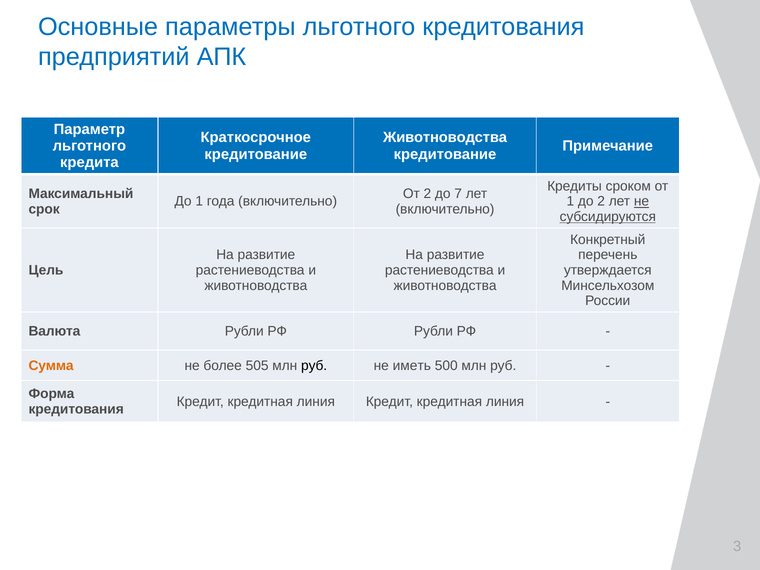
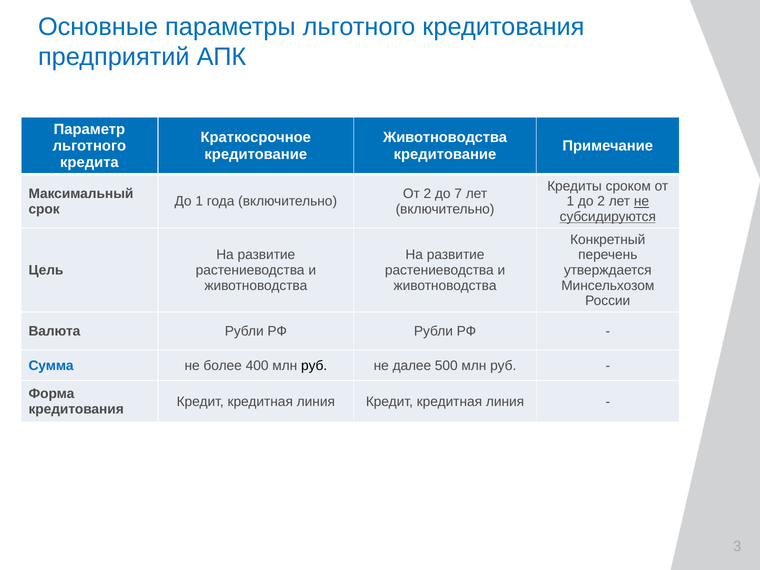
Сумма colour: orange -> blue
505: 505 -> 400
иметь: иметь -> далее
